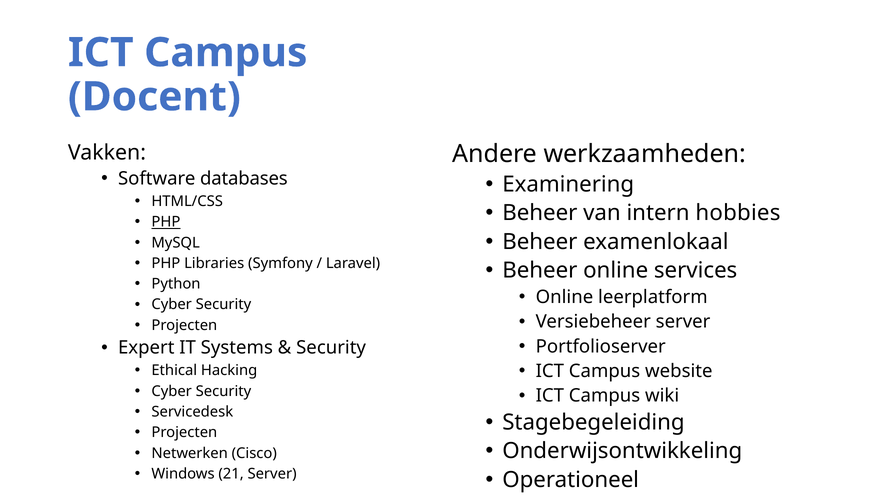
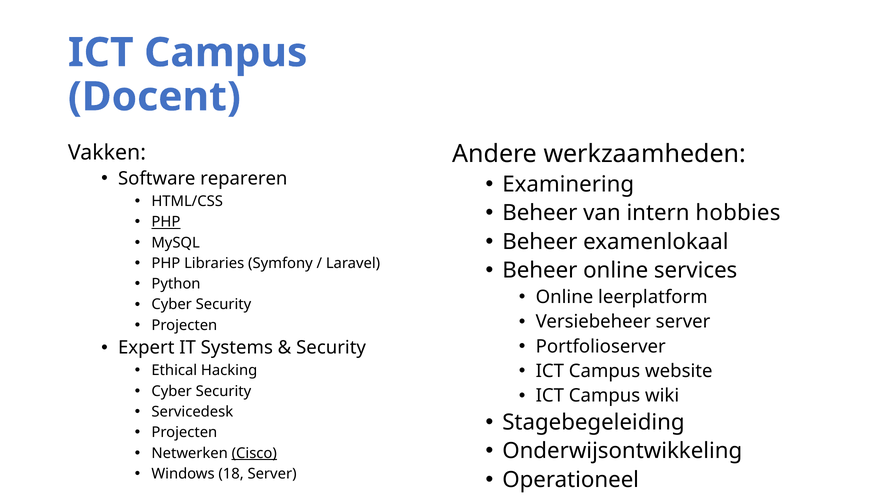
databases: databases -> repareren
Cisco underline: none -> present
21: 21 -> 18
